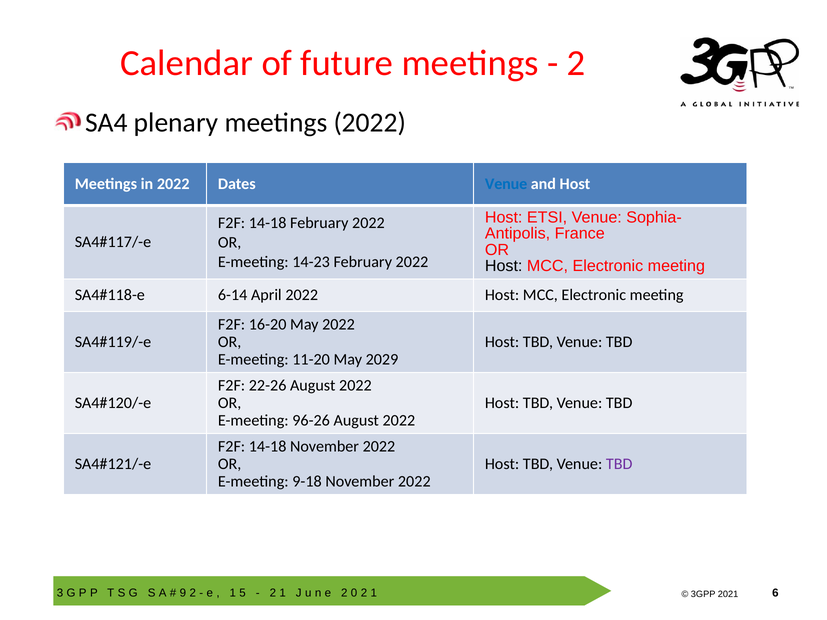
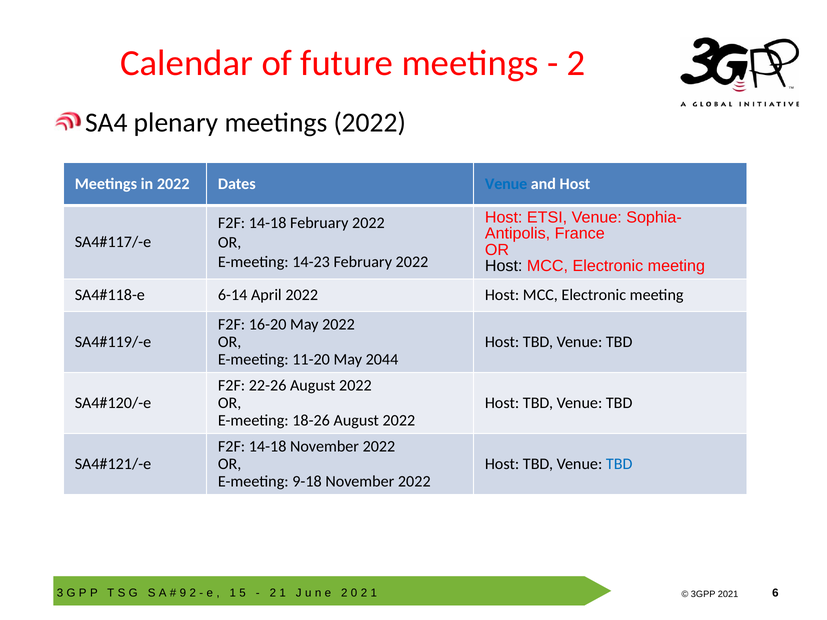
2029: 2029 -> 2044
96-26: 96-26 -> 18-26
TBD at (619, 464) colour: purple -> blue
